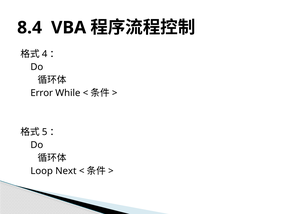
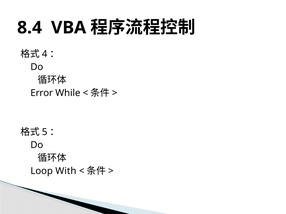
Next: Next -> With
